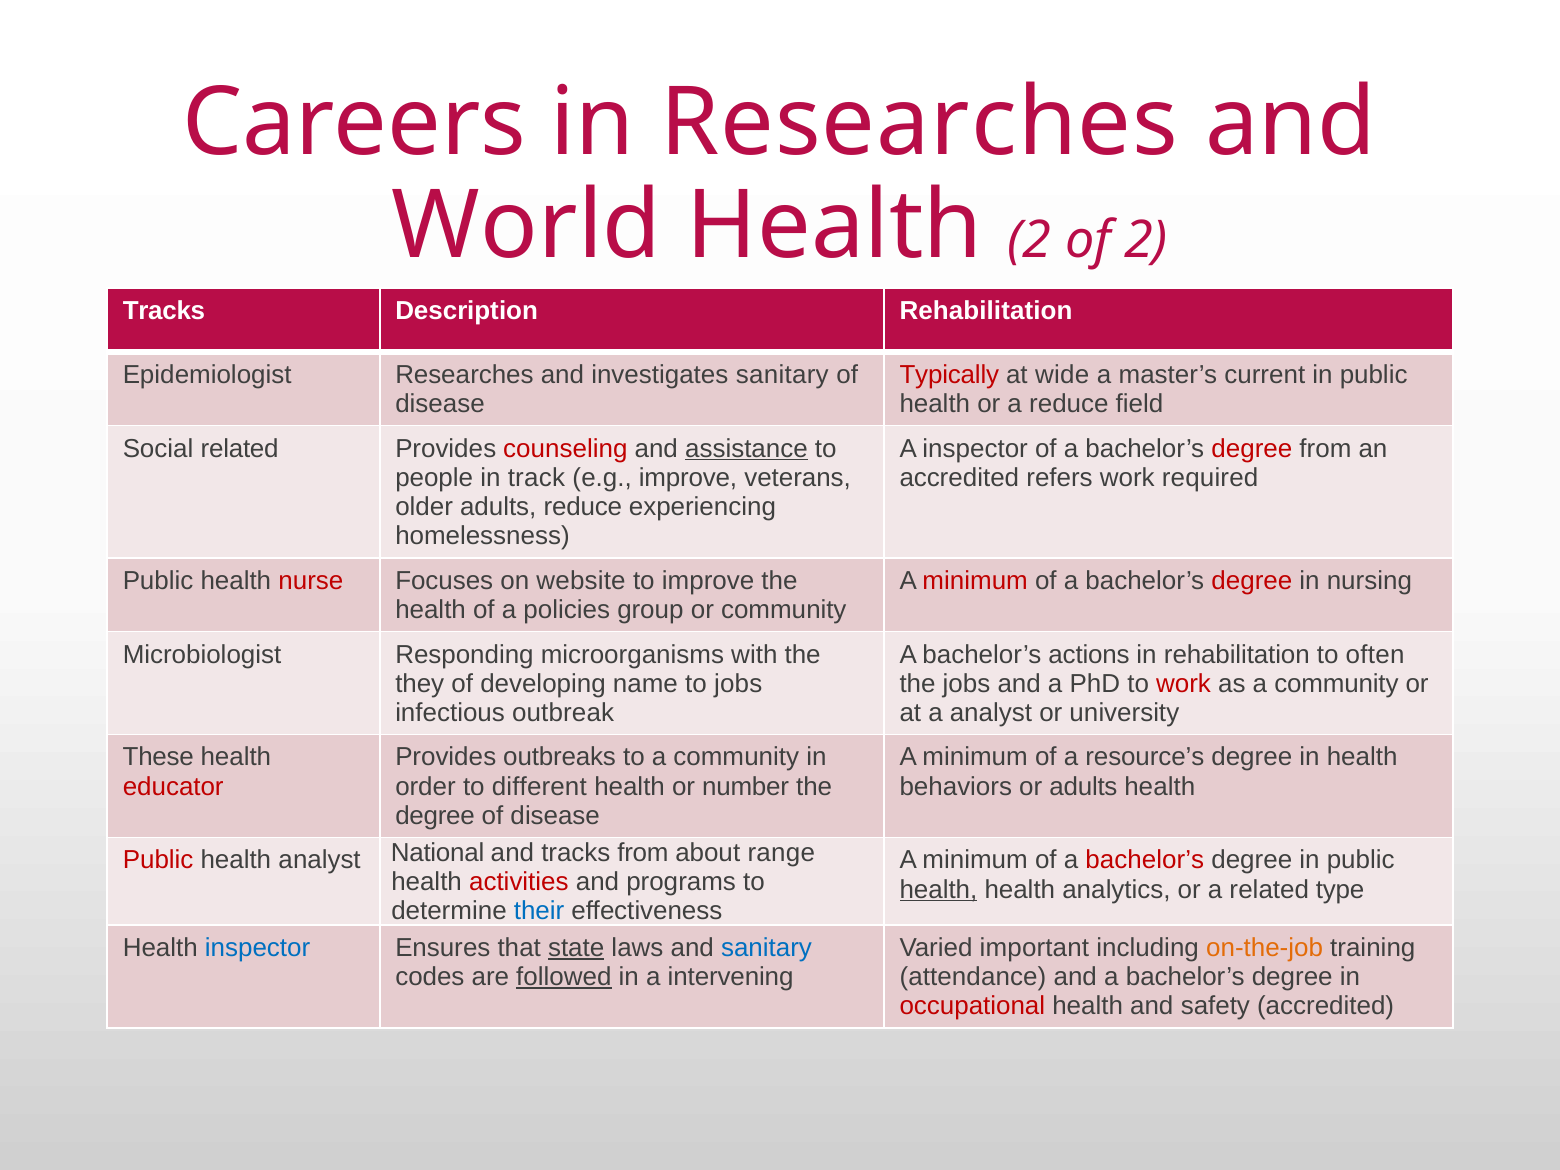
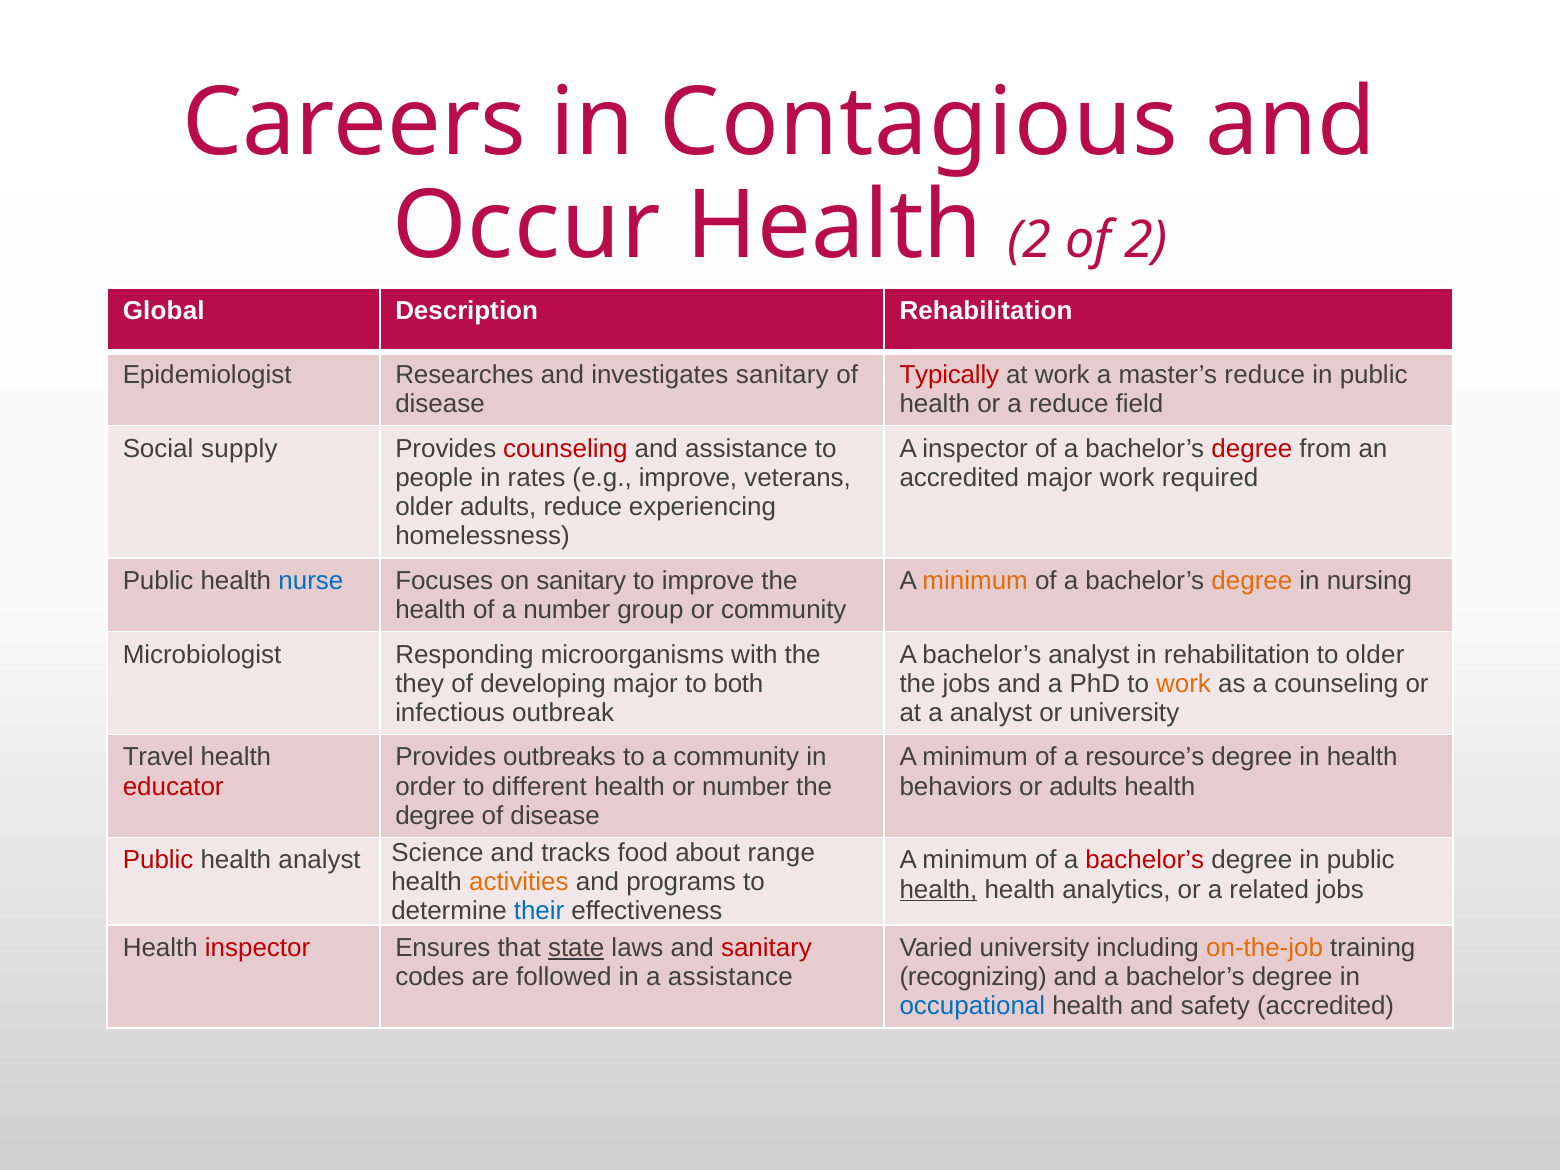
in Researches: Researches -> Contagious
World: World -> Occur
Tracks at (164, 311): Tracks -> Global
at wide: wide -> work
master’s current: current -> reduce
Social related: related -> supply
assistance at (746, 448) underline: present -> none
track: track -> rates
accredited refers: refers -> major
nurse colour: red -> blue
on website: website -> sanitary
minimum at (975, 581) colour: red -> orange
degree at (1252, 581) colour: red -> orange
a policies: policies -> number
bachelor’s actions: actions -> analyst
to often: often -> older
developing name: name -> major
to jobs: jobs -> both
work at (1184, 684) colour: red -> orange
as a community: community -> counseling
These: These -> Travel
National: National -> Science
tracks from: from -> food
activities colour: red -> orange
related type: type -> jobs
inspector at (258, 948) colour: blue -> red
sanitary at (767, 948) colour: blue -> red
Varied important: important -> university
followed underline: present -> none
a intervening: intervening -> assistance
attendance: attendance -> recognizing
occupational colour: red -> blue
